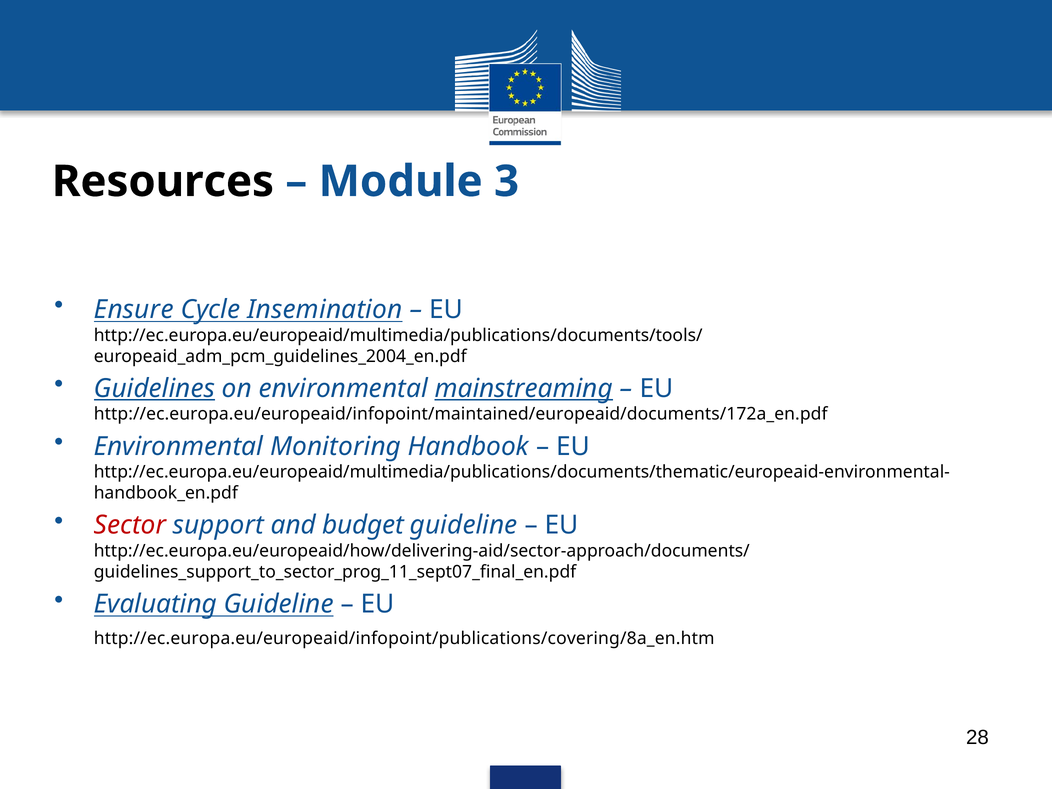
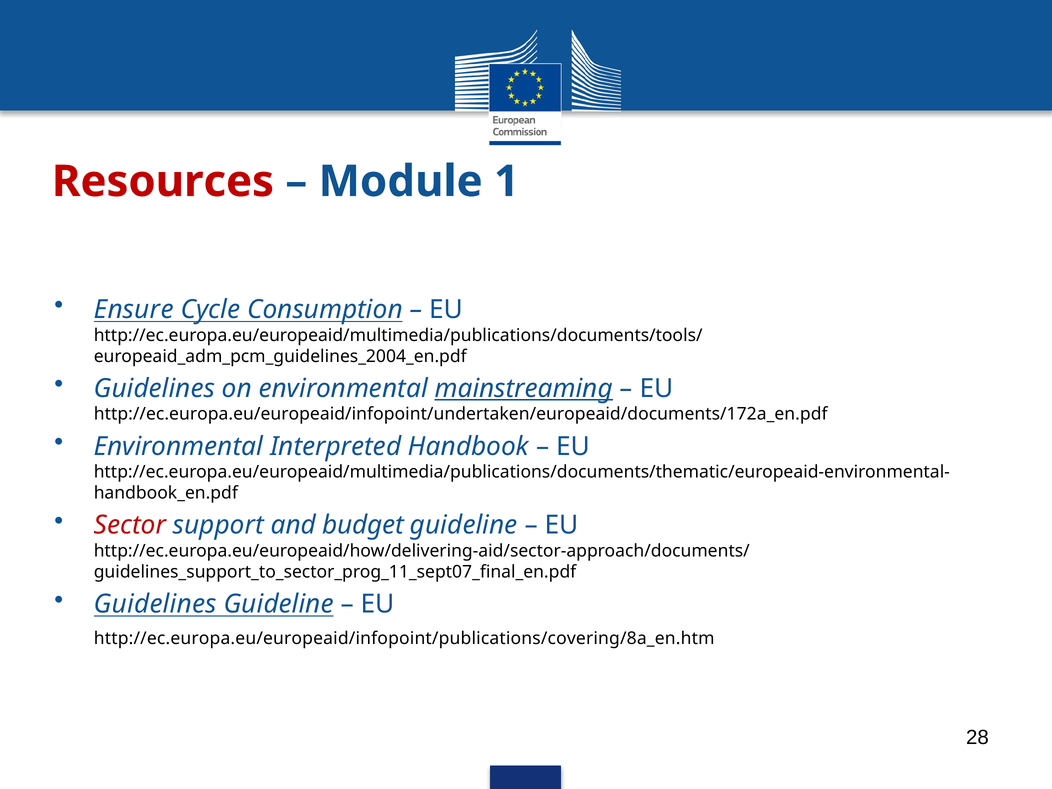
Resources colour: black -> red
3: 3 -> 1
Insemination: Insemination -> Consumption
Guidelines at (154, 389) underline: present -> none
http://ec.europa.eu/europeaid/infopoint/maintained/europeaid/documents/172a_en.pdf: http://ec.europa.eu/europeaid/infopoint/maintained/europeaid/documents/172a_en.pdf -> http://ec.europa.eu/europeaid/infopoint/undertaken/europeaid/documents/172a_en.pdf
Monitoring: Monitoring -> Interpreted
Evaluating at (155, 604): Evaluating -> Guidelines
